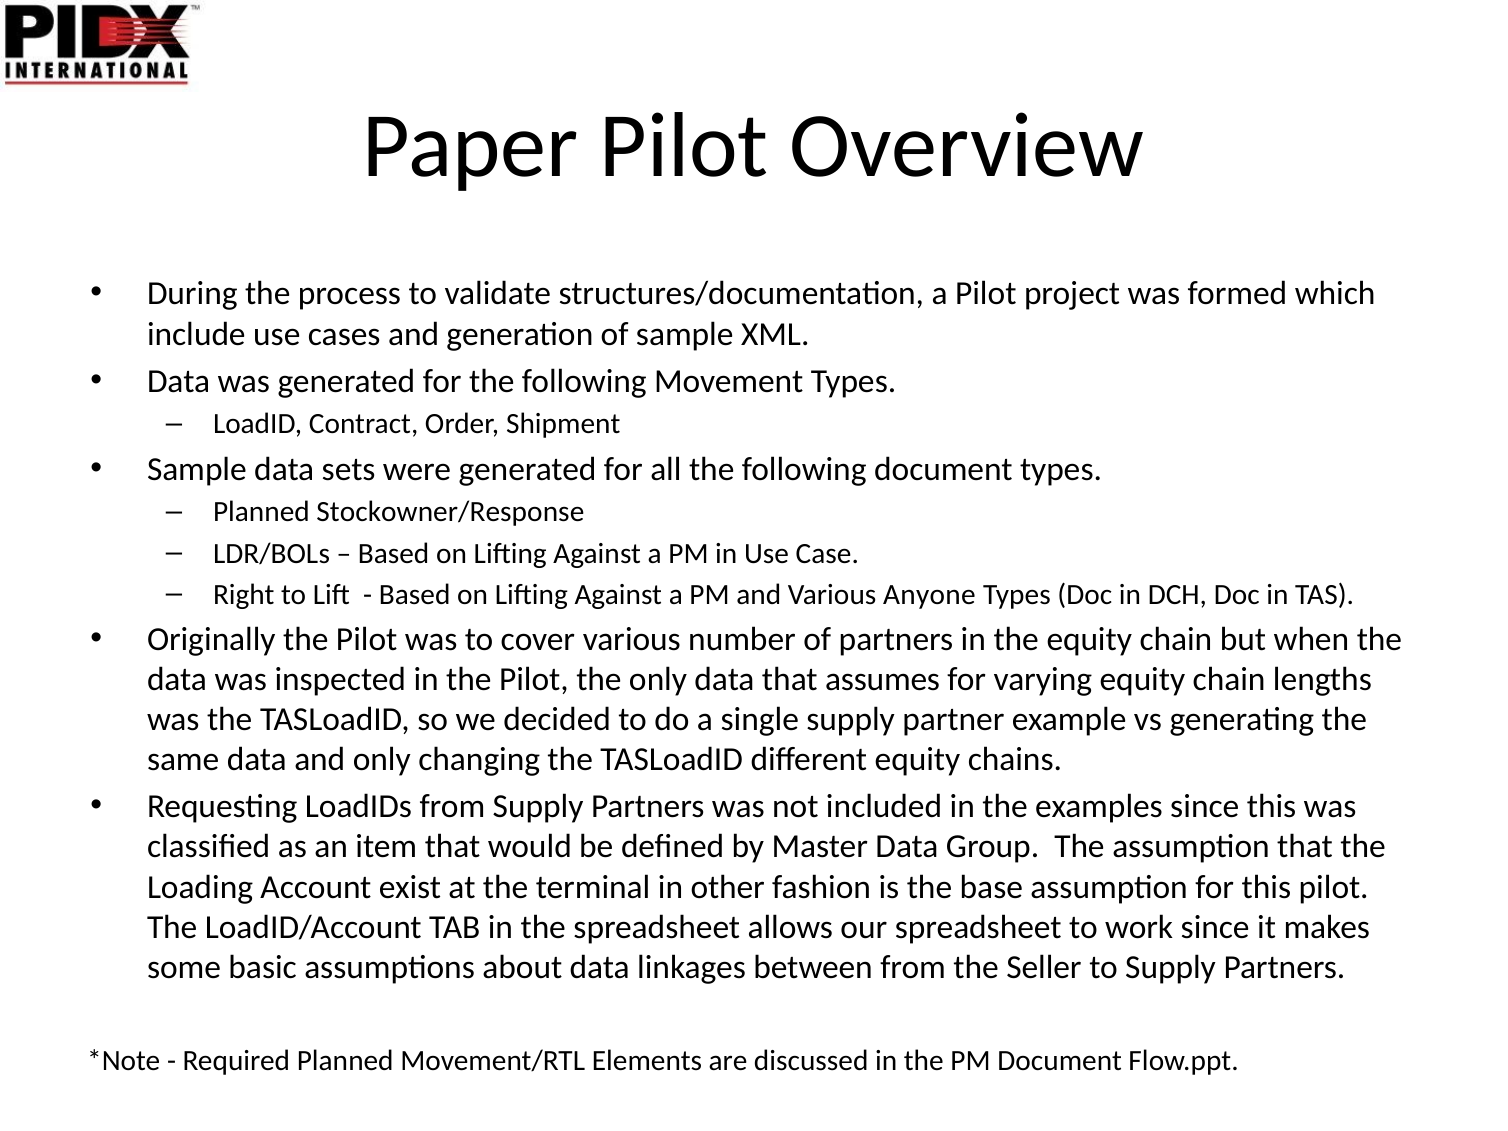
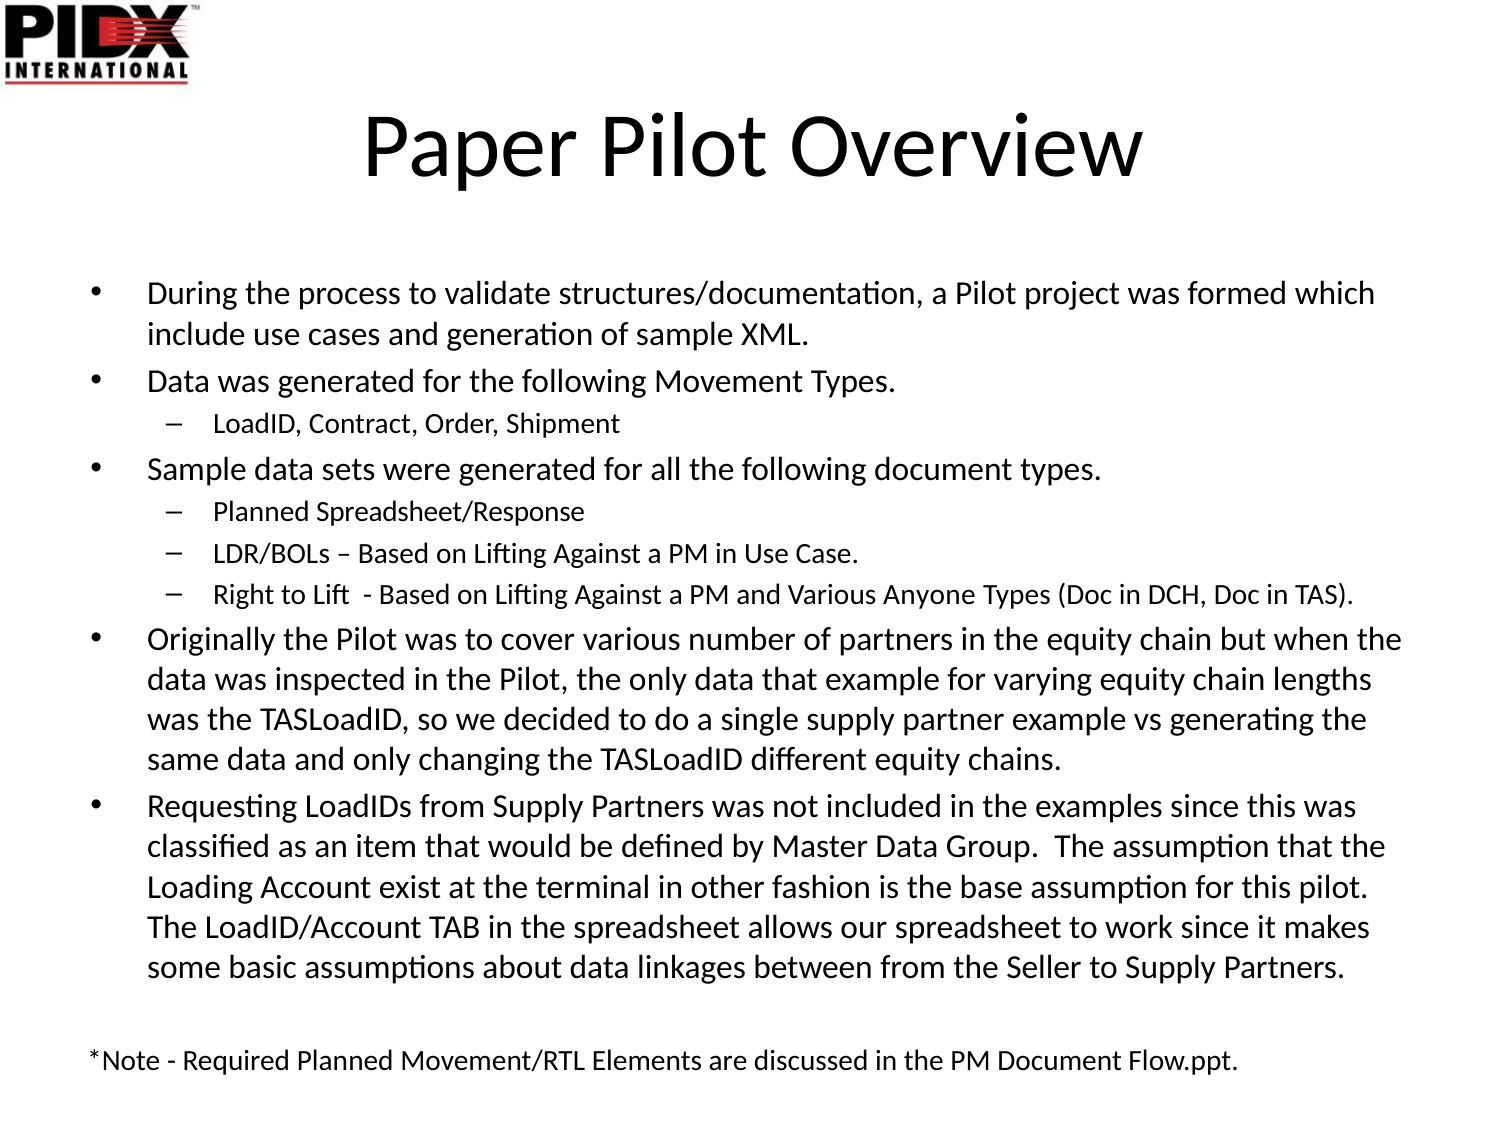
Stockowner/Response: Stockowner/Response -> Spreadsheet/Response
that assumes: assumes -> example
